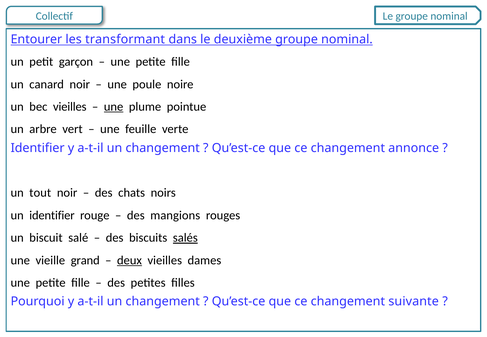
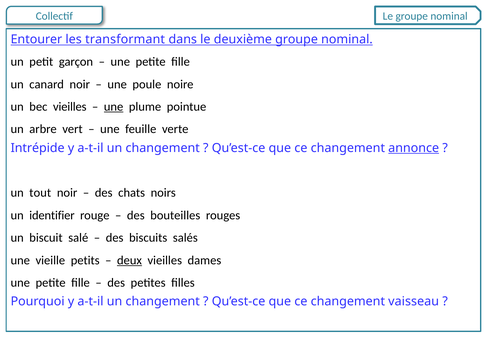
Identifier at (38, 148): Identifier -> Intrépide
annonce underline: none -> present
mangions: mangions -> bouteilles
salés underline: present -> none
grand: grand -> petits
suivante: suivante -> vaisseau
